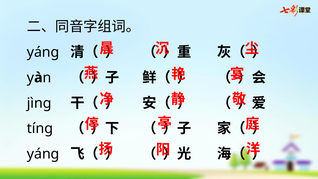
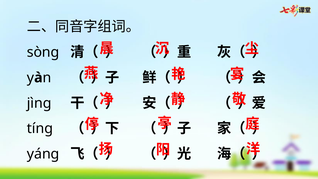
yáng at (43, 52): yáng -> sòng
